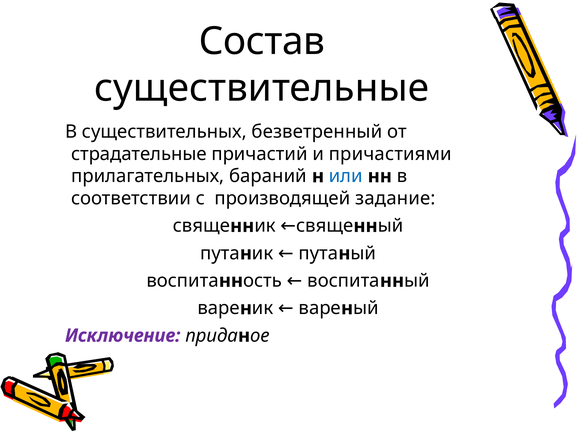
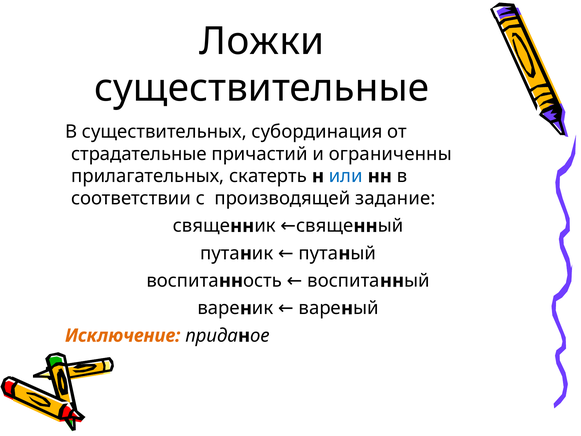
Состав: Состав -> Ложки
безветренный: безветренный -> субординация
причастиями: причастиями -> ограниченны
бараний: бараний -> скатерть
Исключение colour: purple -> orange
